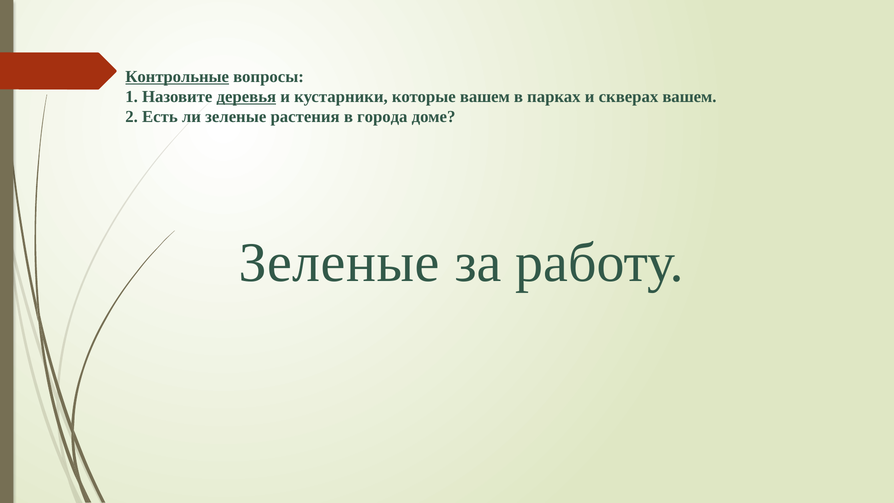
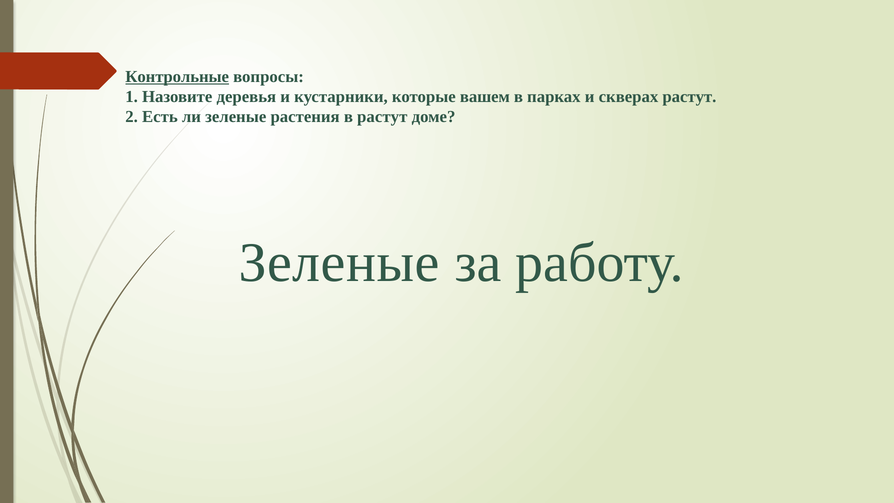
деревья underline: present -> none
скверах вашем: вашем -> растут
в города: города -> растут
